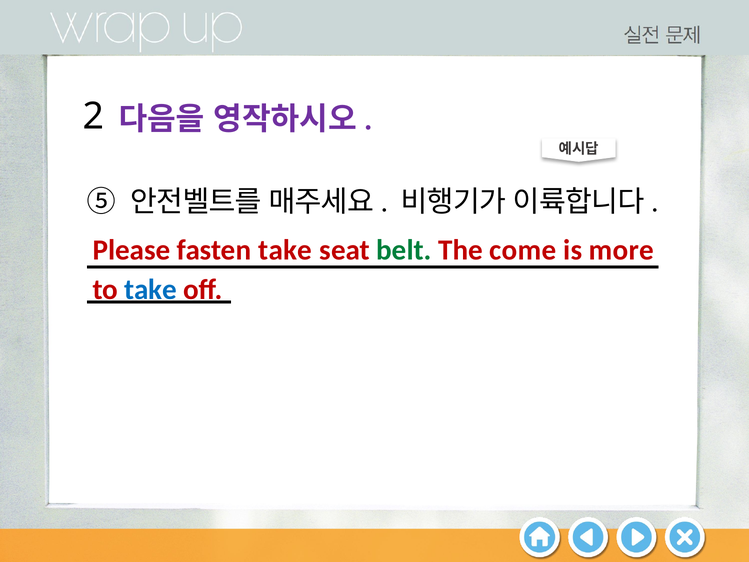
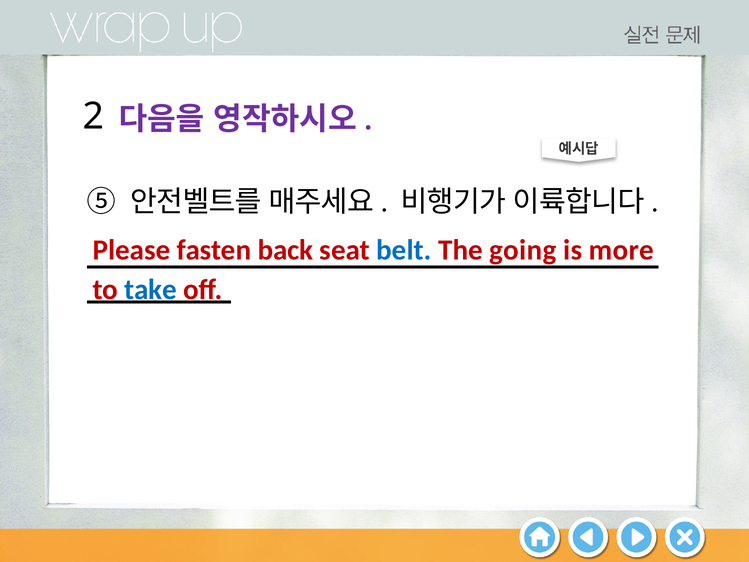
fasten take: take -> back
belt colour: green -> blue
come: come -> going
